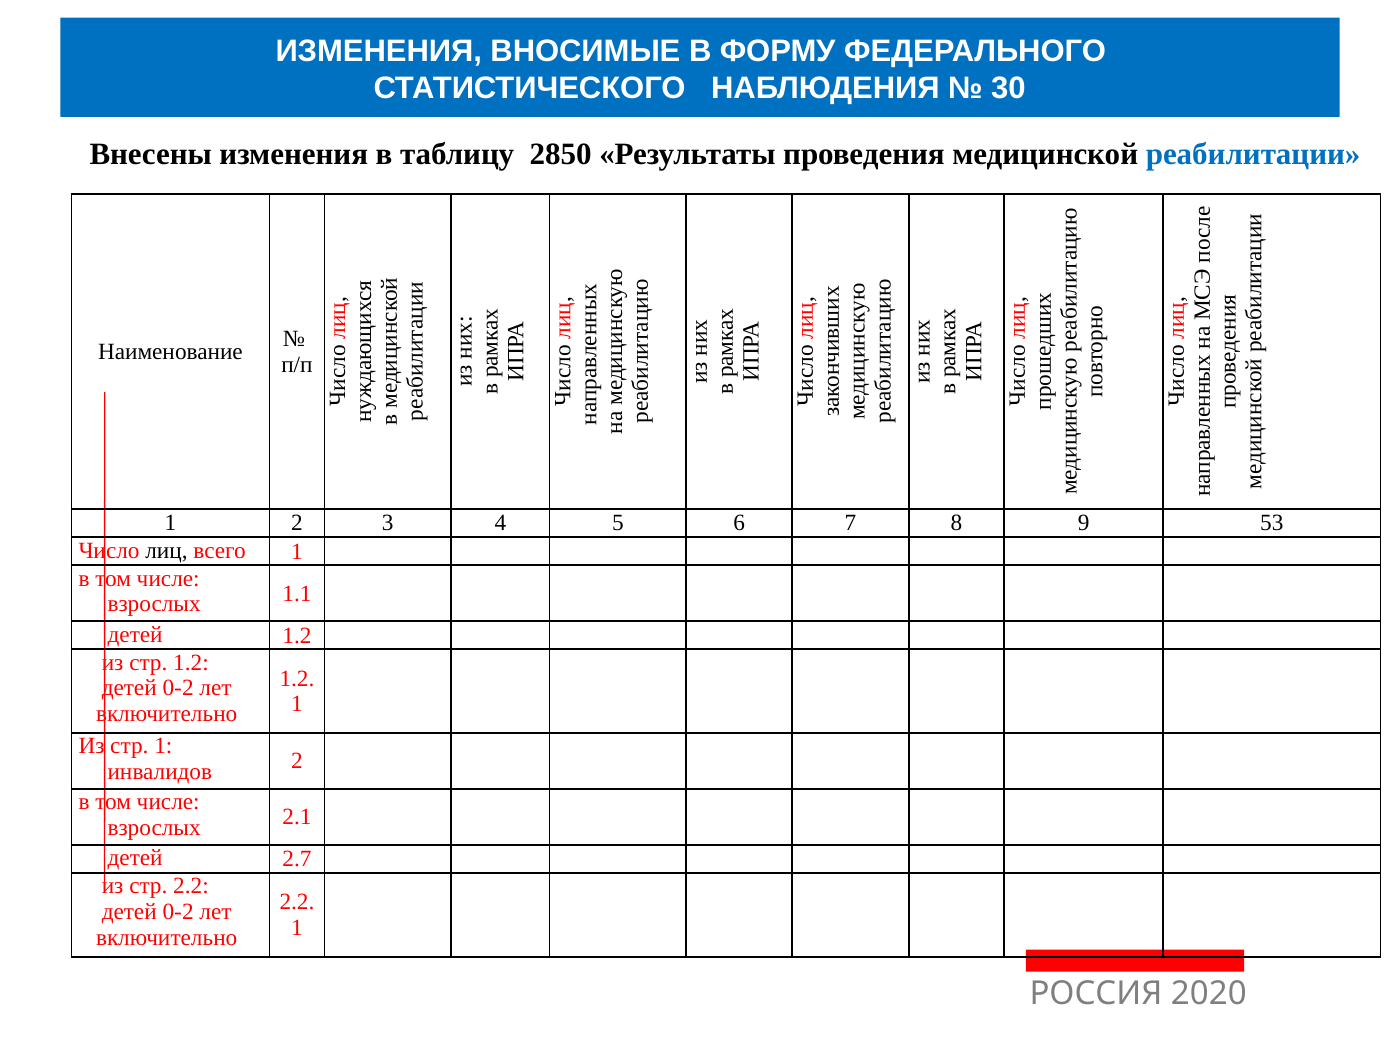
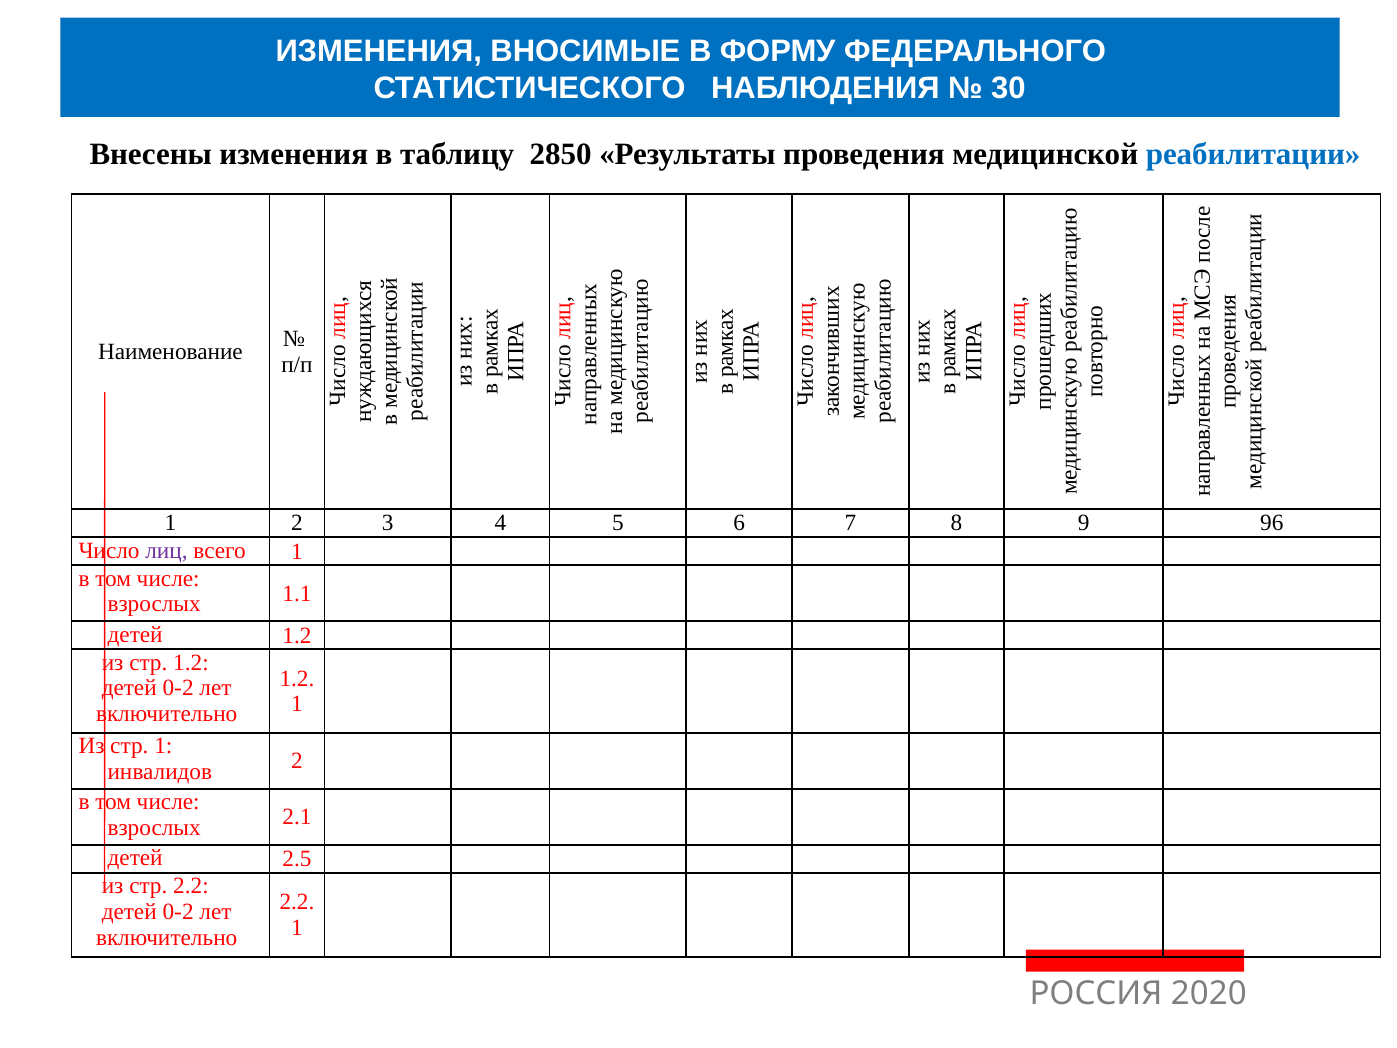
53: 53 -> 96
лиц colour: black -> purple
2.7: 2.7 -> 2.5
